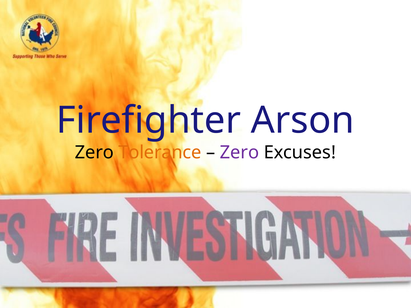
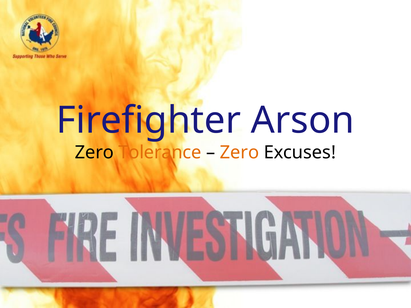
Zero at (240, 153) colour: purple -> orange
